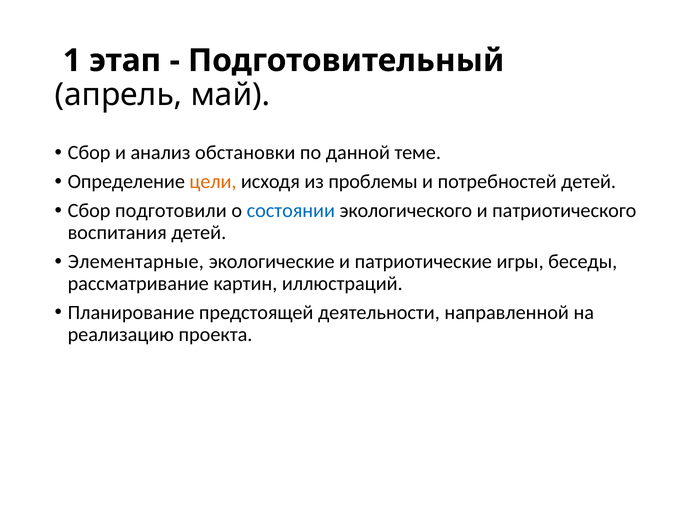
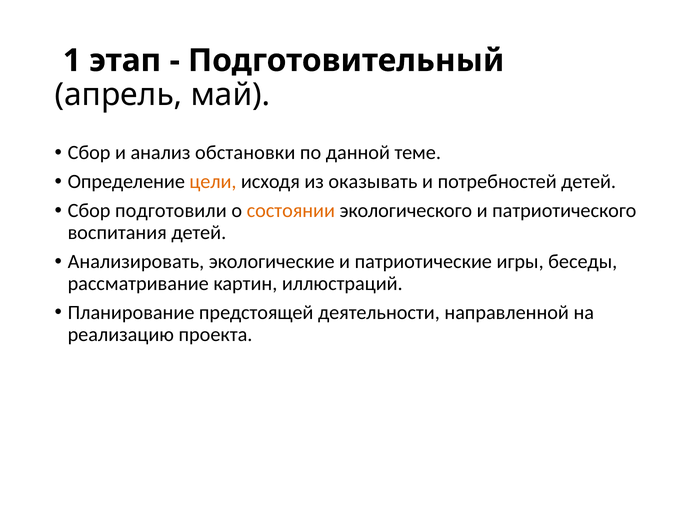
проблемы: проблемы -> оказывать
состоянии colour: blue -> orange
Элементарные: Элементарные -> Анализировать
